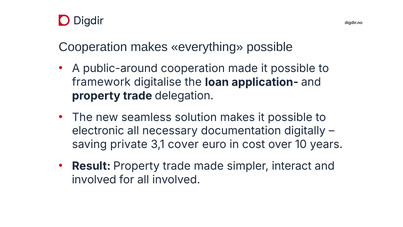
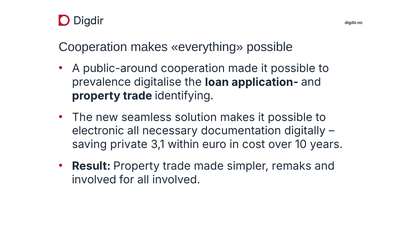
framework: framework -> prevalence
delegation: delegation -> identifying
cover: cover -> within
interact: interact -> remaks
